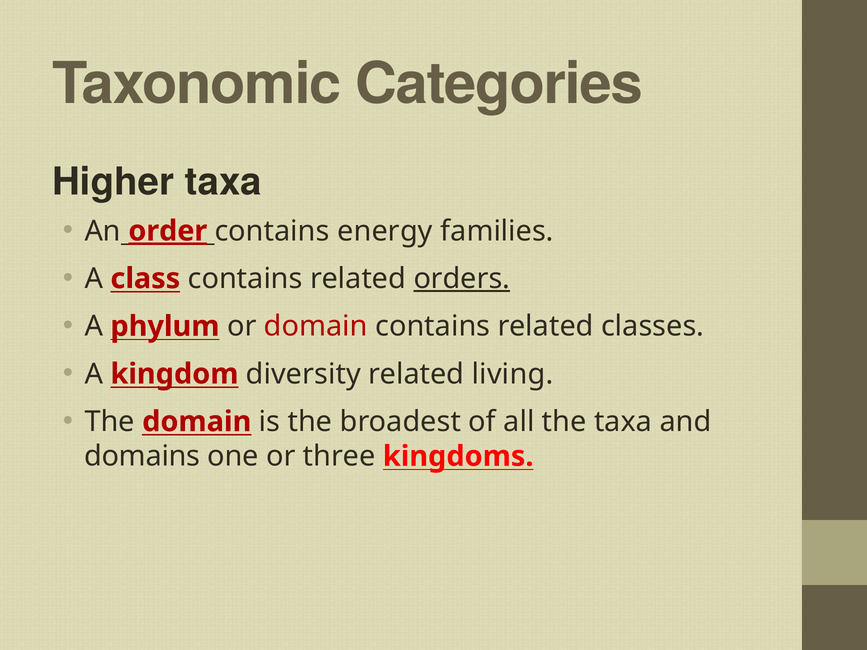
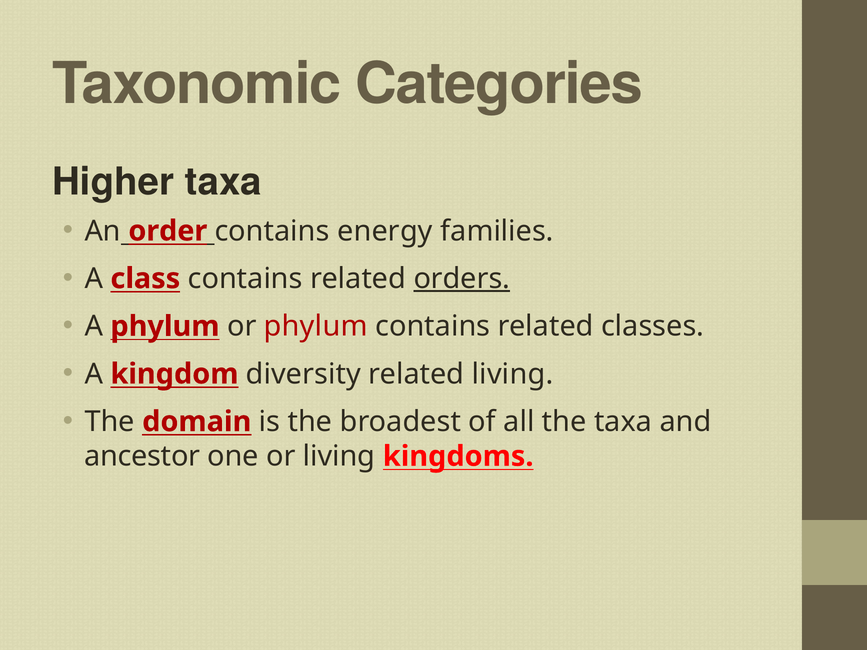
order underline: present -> none
or domain: domain -> phylum
domains: domains -> ancestor
or three: three -> living
